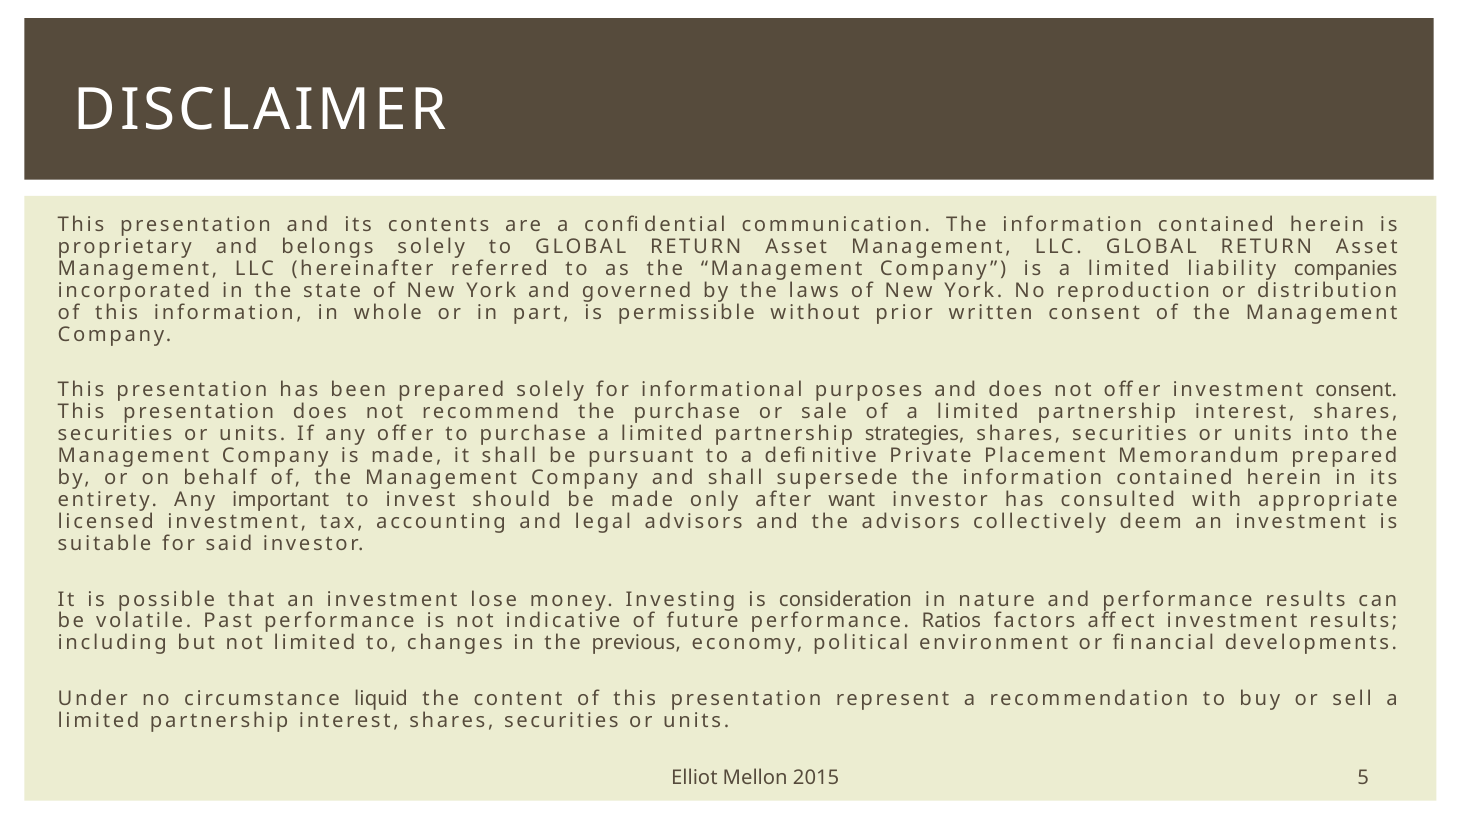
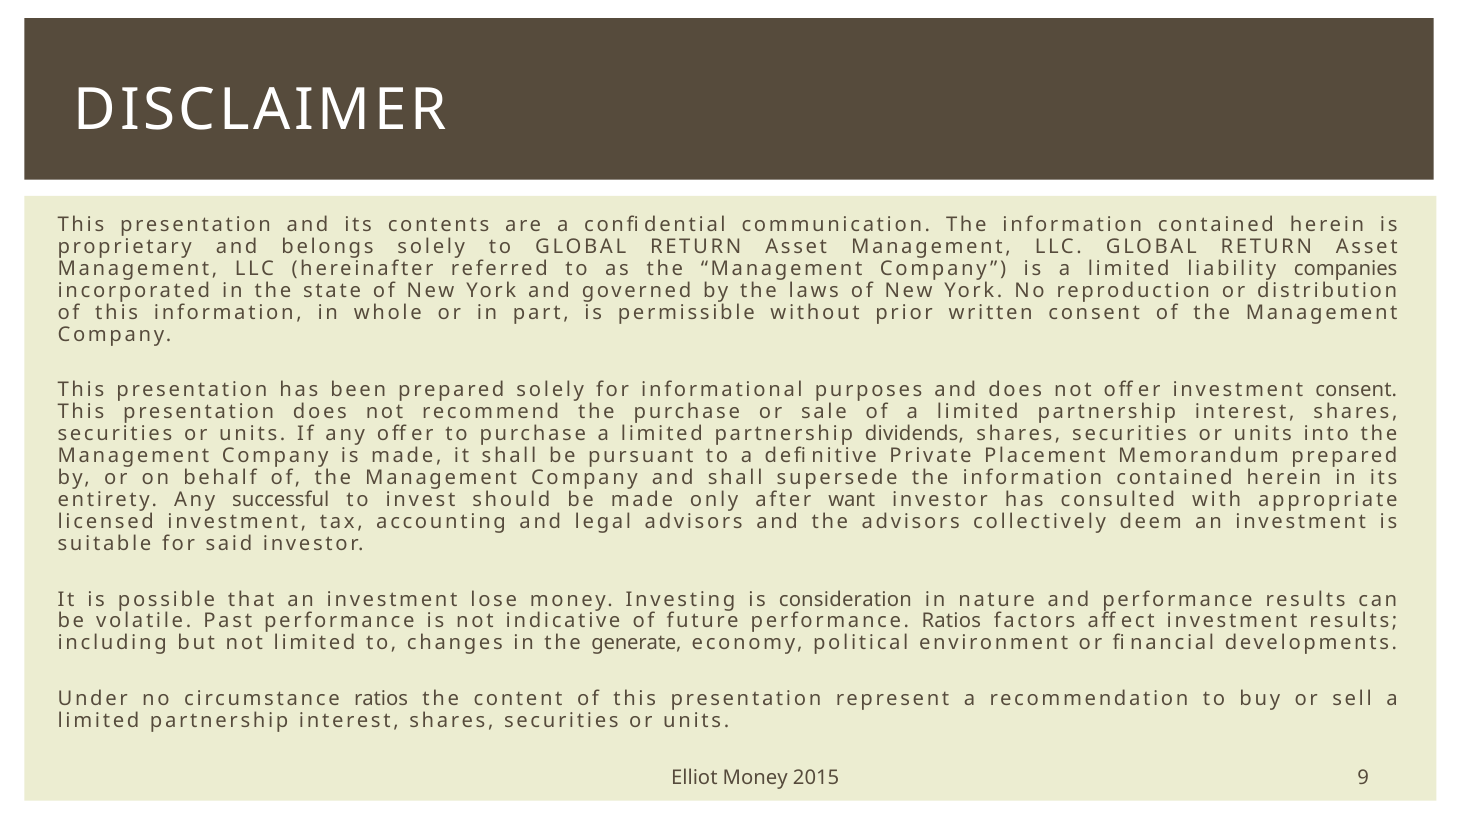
strategies: strategies -> dividends
important: important -> successful
previous: previous -> generate
circumstance liquid: liquid -> ratios
Elliot Mellon: Mellon -> Money
5: 5 -> 9
